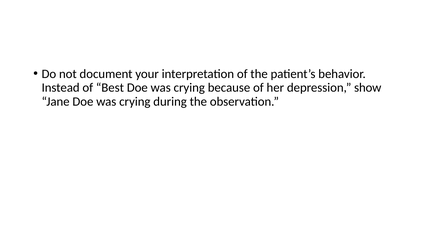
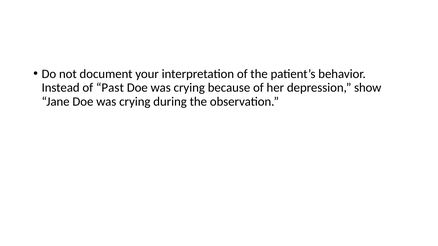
Best: Best -> Past
